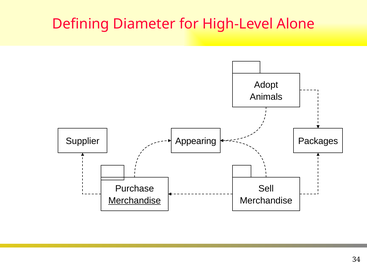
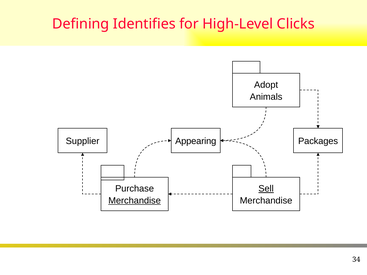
Diameter: Diameter -> Identifies
Alone: Alone -> Clicks
Sell underline: none -> present
